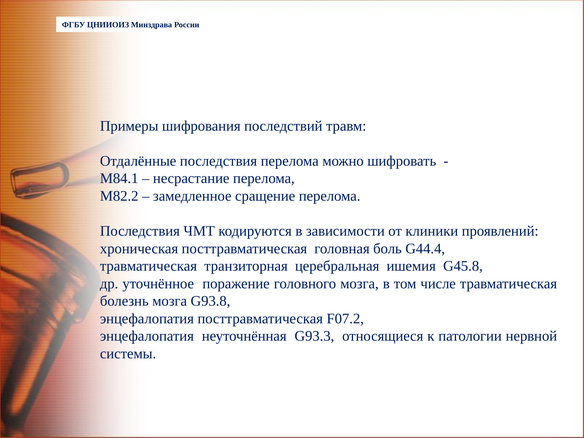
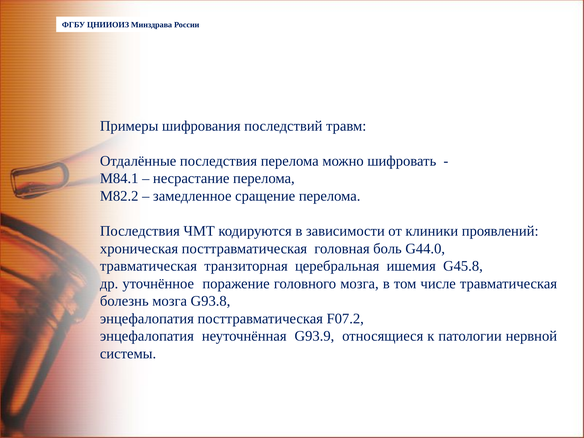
G44.4: G44.4 -> G44.0
G93.3: G93.3 -> G93.9
